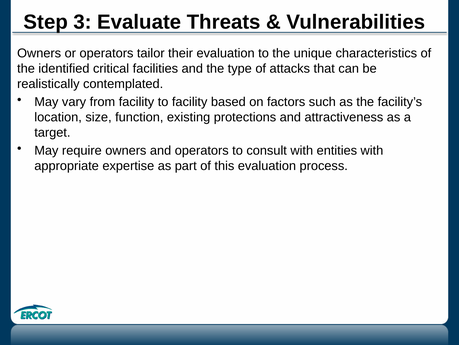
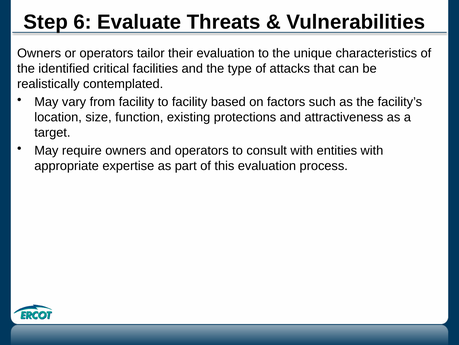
3: 3 -> 6
